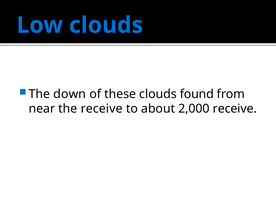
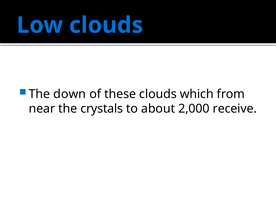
found: found -> which
the receive: receive -> crystals
